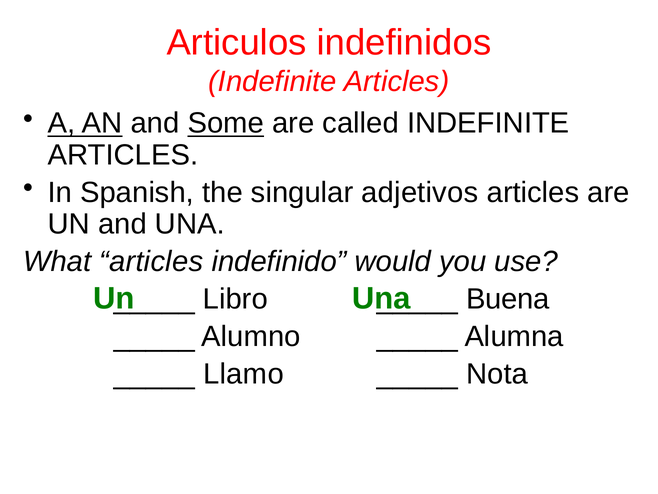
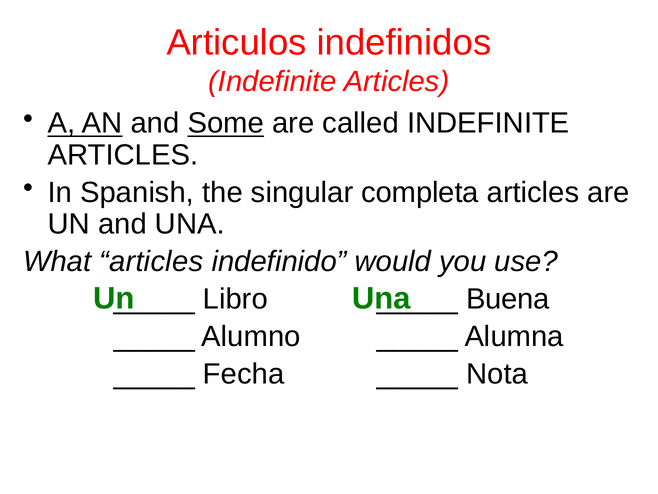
adjetivos: adjetivos -> completa
Llamo: Llamo -> Fecha
